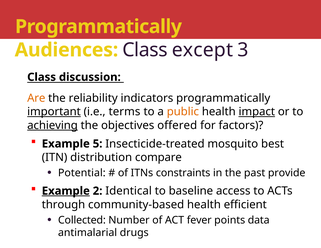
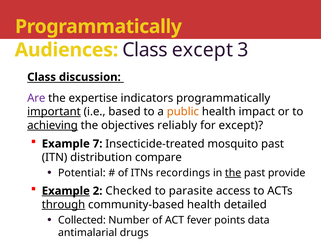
Are colour: orange -> purple
reliability: reliability -> expertise
terms: terms -> based
impact underline: present -> none
offered: offered -> reliably
for factors: factors -> except
5: 5 -> 7
mosquito best: best -> past
constraints: constraints -> recordings
the at (233, 173) underline: none -> present
Identical: Identical -> Checked
baseline: baseline -> parasite
through underline: none -> present
efficient: efficient -> detailed
